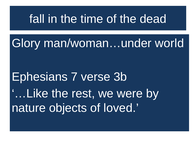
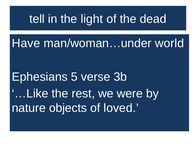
fall: fall -> tell
time: time -> light
Glory: Glory -> Have
7: 7 -> 5
